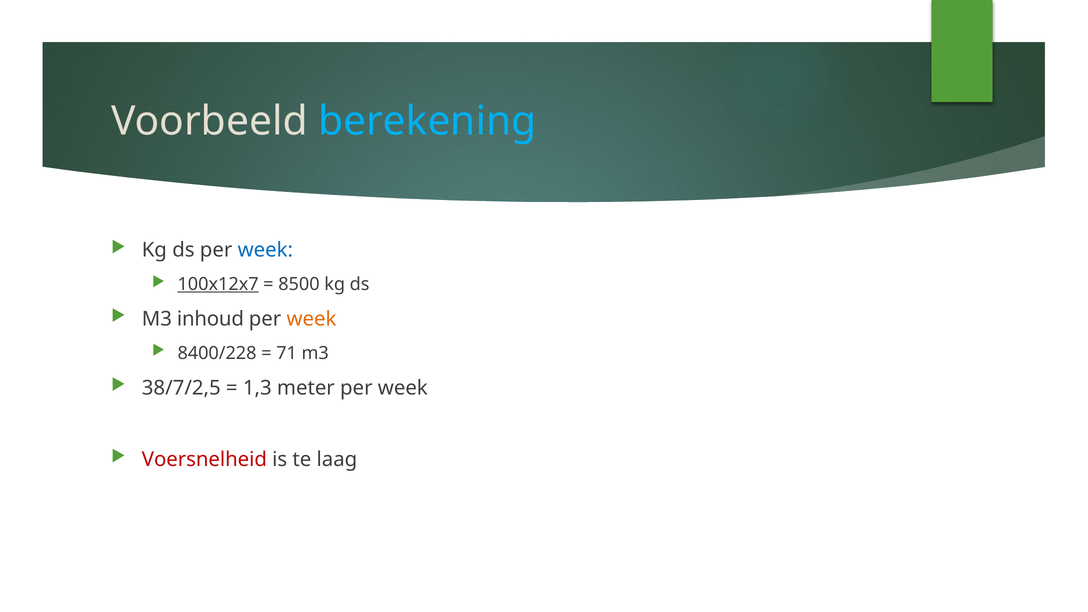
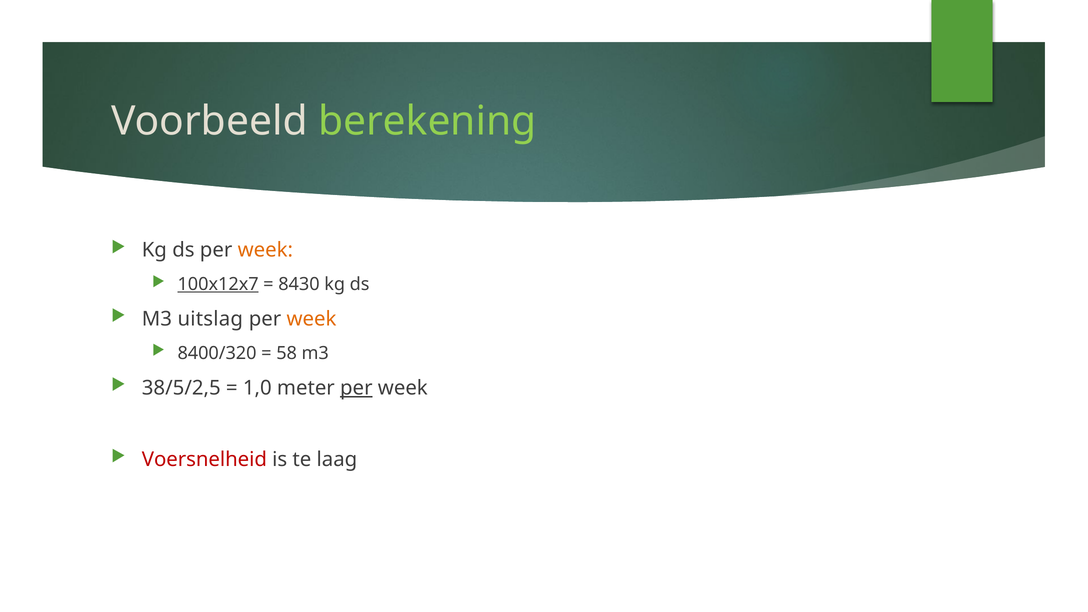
berekening colour: light blue -> light green
week at (265, 250) colour: blue -> orange
8500: 8500 -> 8430
inhoud: inhoud -> uitslag
8400/228: 8400/228 -> 8400/320
71: 71 -> 58
38/7/2,5: 38/7/2,5 -> 38/5/2,5
1,3: 1,3 -> 1,0
per at (356, 388) underline: none -> present
